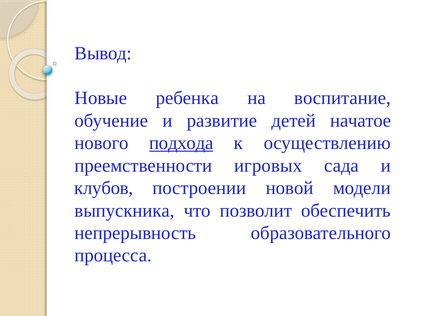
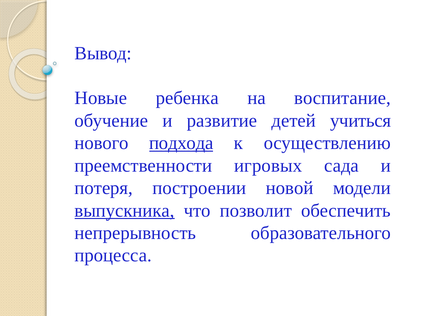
начатое: начатое -> учиться
клубов: клубов -> потеря
выпускника underline: none -> present
